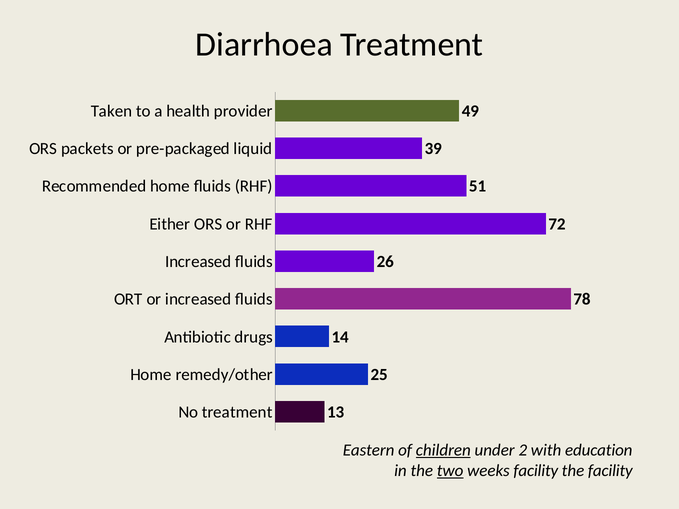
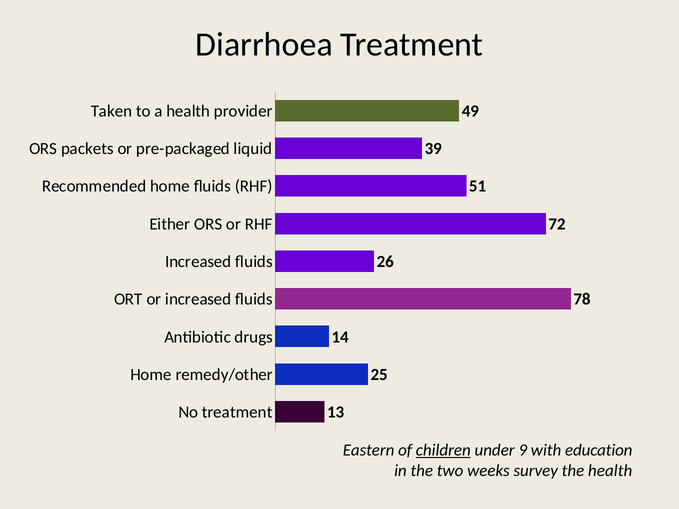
2: 2 -> 9
two underline: present -> none
weeks facility: facility -> survey
the facility: facility -> health
